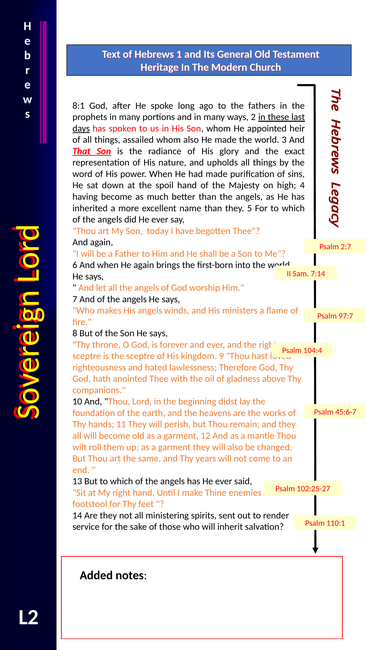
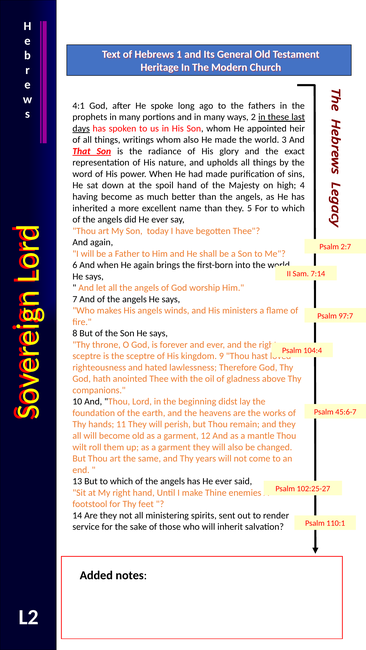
8:1: 8:1 -> 4:1
assailed: assailed -> writings
